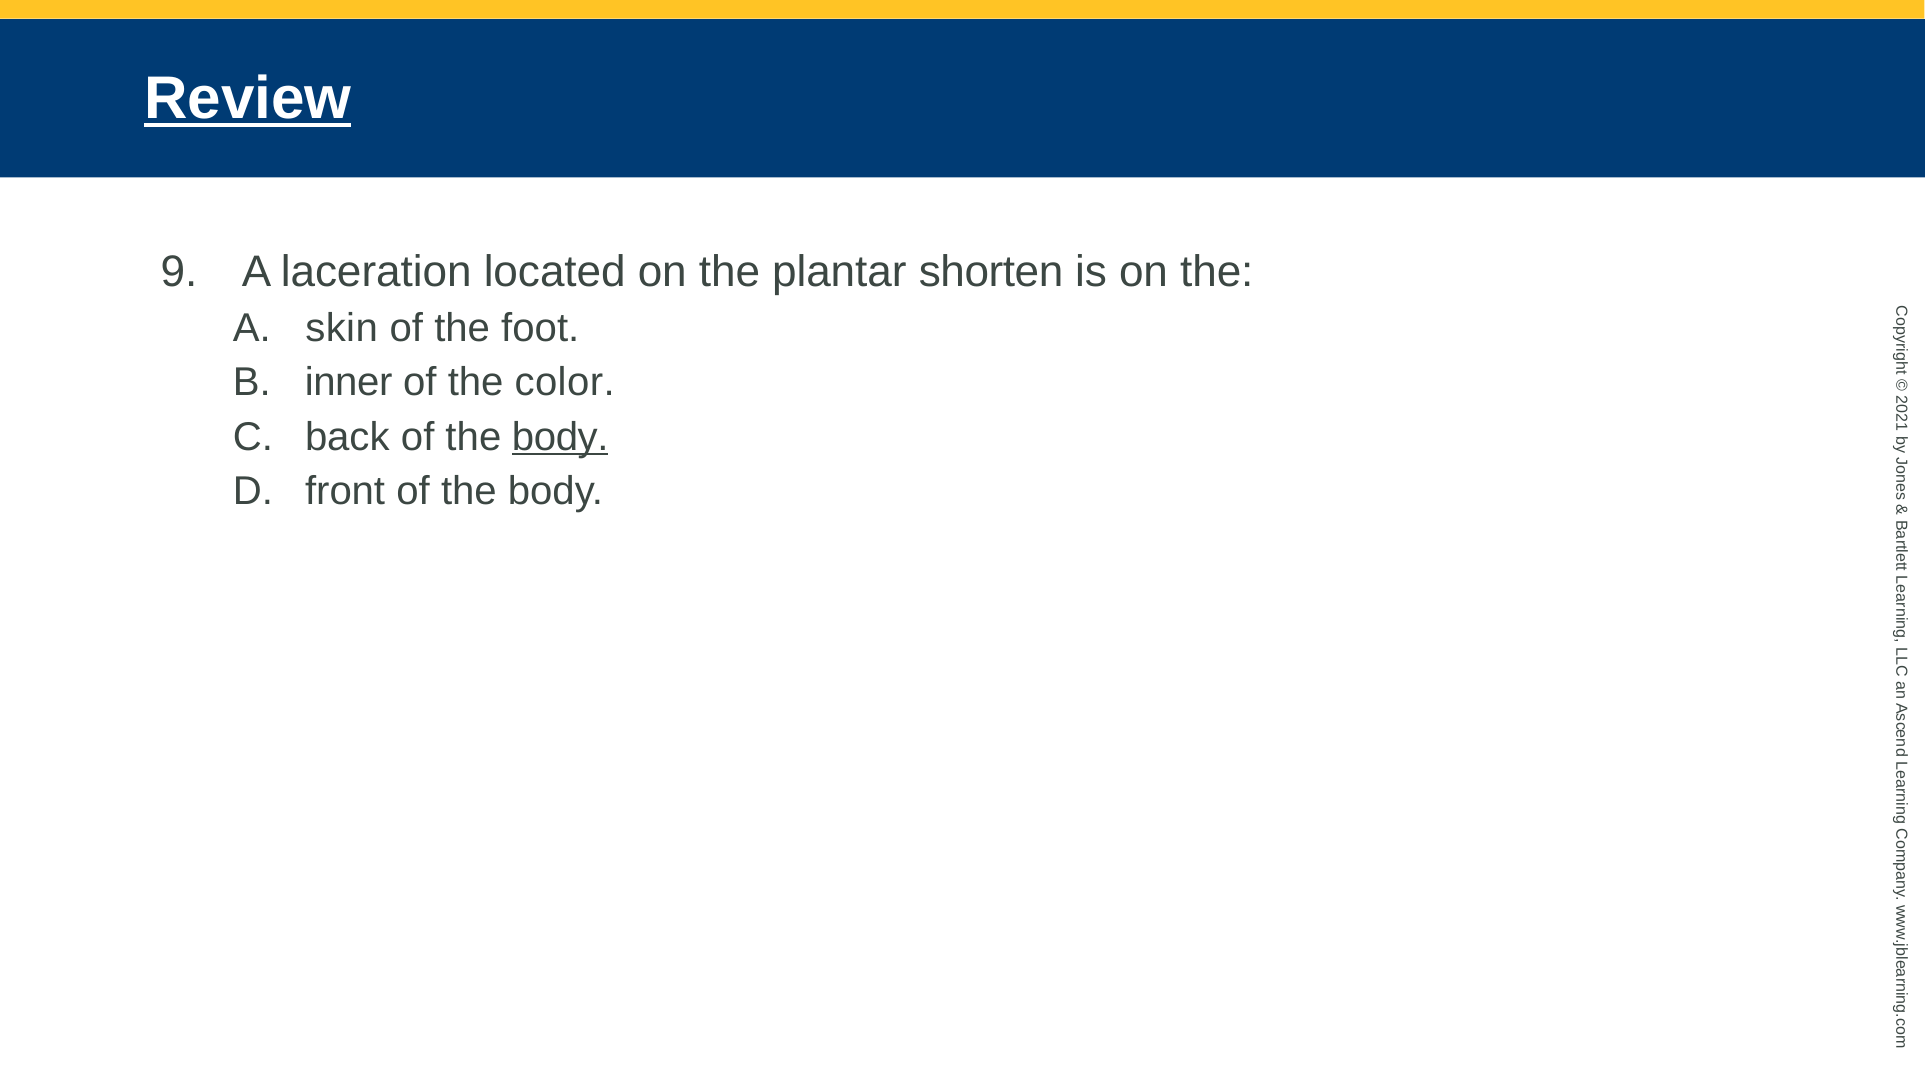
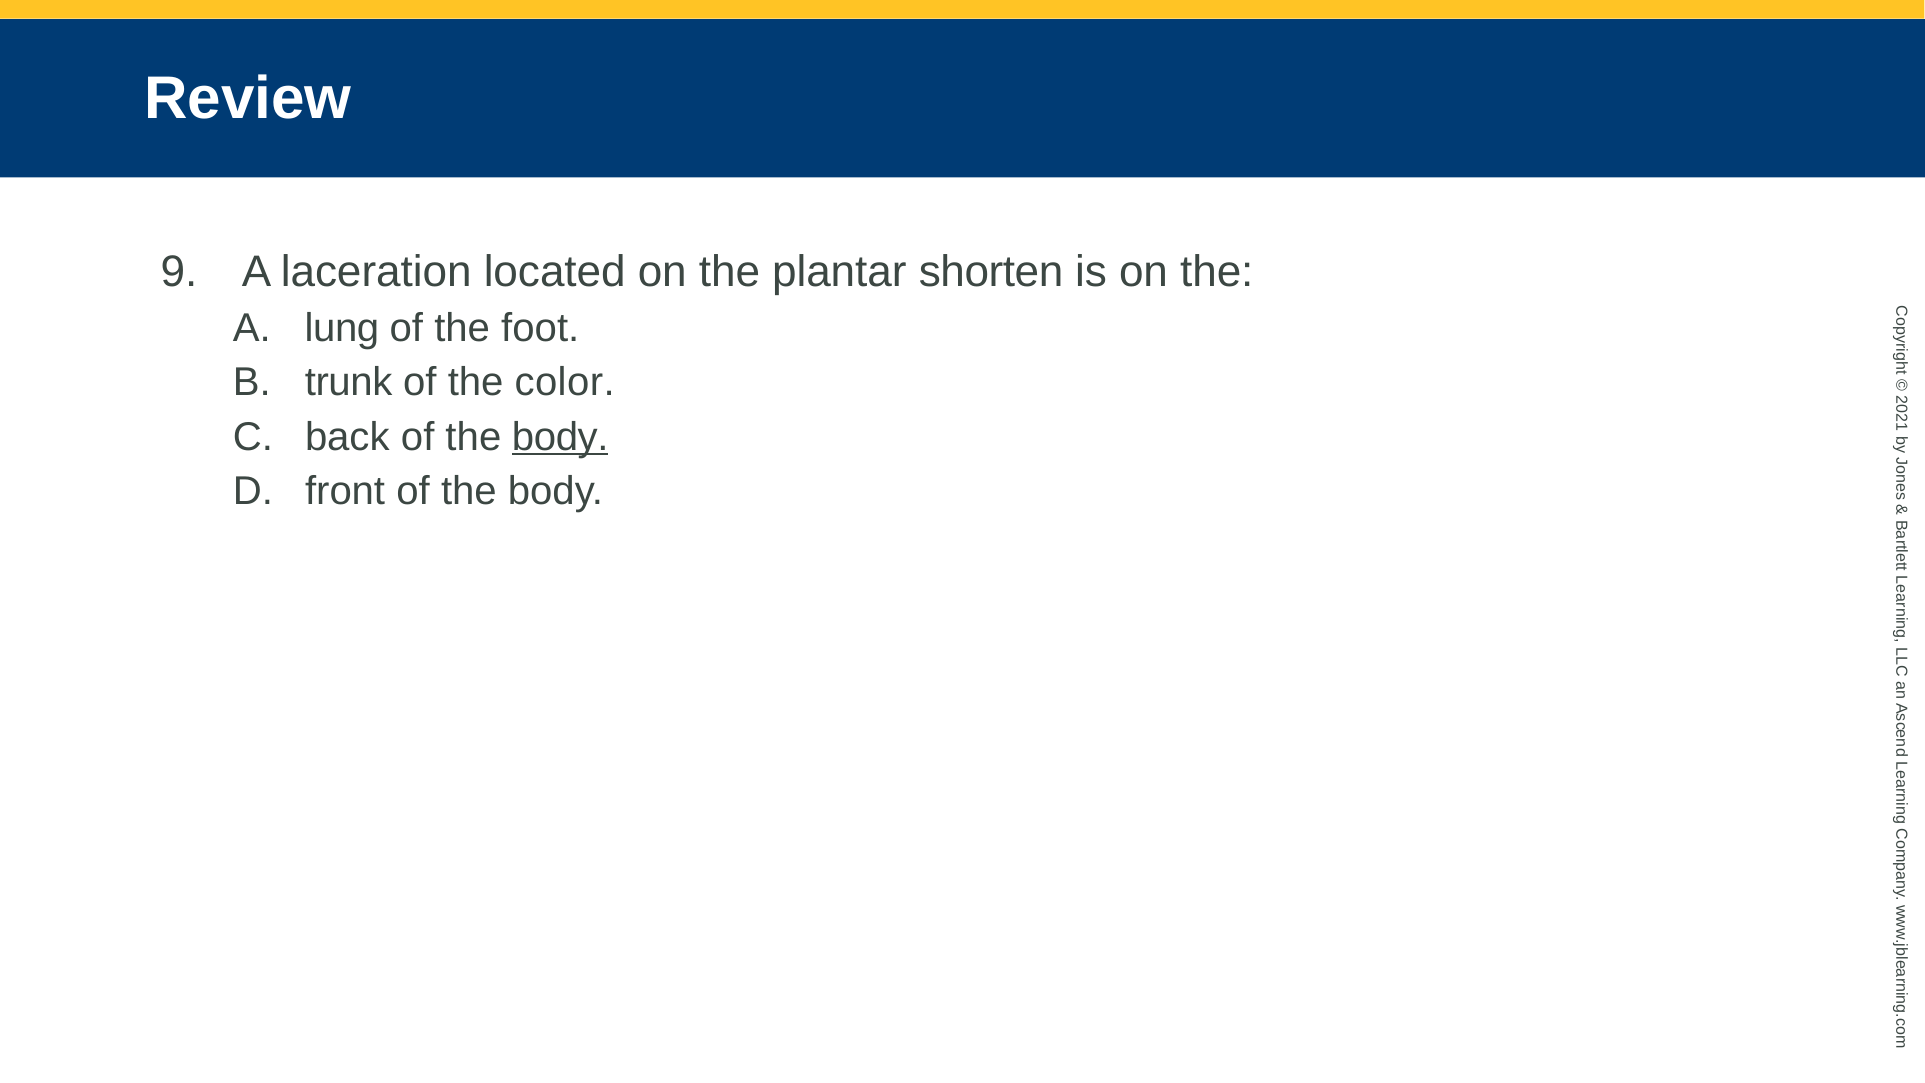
Review underline: present -> none
skin: skin -> lung
inner: inner -> trunk
